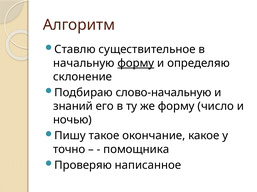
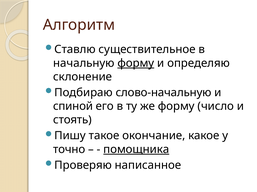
знаний: знаний -> спиной
ночью: ночью -> стоять
помощника underline: none -> present
